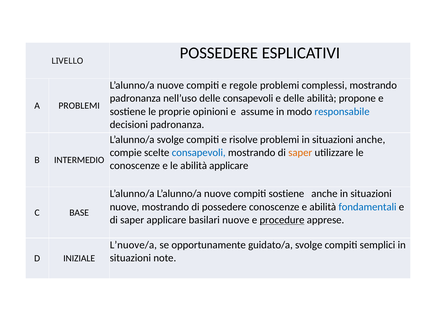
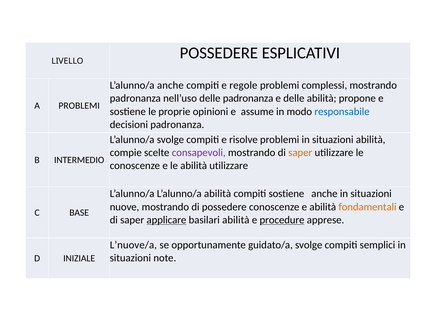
nuove at (170, 85): nuove -> anche
delle consapevoli: consapevoli -> padronanza
situazioni anche: anche -> abilità
consapevoli at (199, 153) colour: blue -> purple
abilità applicare: applicare -> utilizzare
L’alunno/a L’alunno/a nuove: nuove -> abilità
fondamentali colour: blue -> orange
applicare at (166, 220) underline: none -> present
basilari nuove: nuove -> abilità
